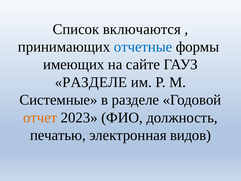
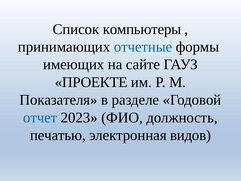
включаются: включаются -> компьютеры
РАЗДЕЛЕ at (91, 82): РАЗДЕЛЕ -> ПРОЕКТЕ
Системные: Системные -> Показателя
отчет colour: orange -> blue
